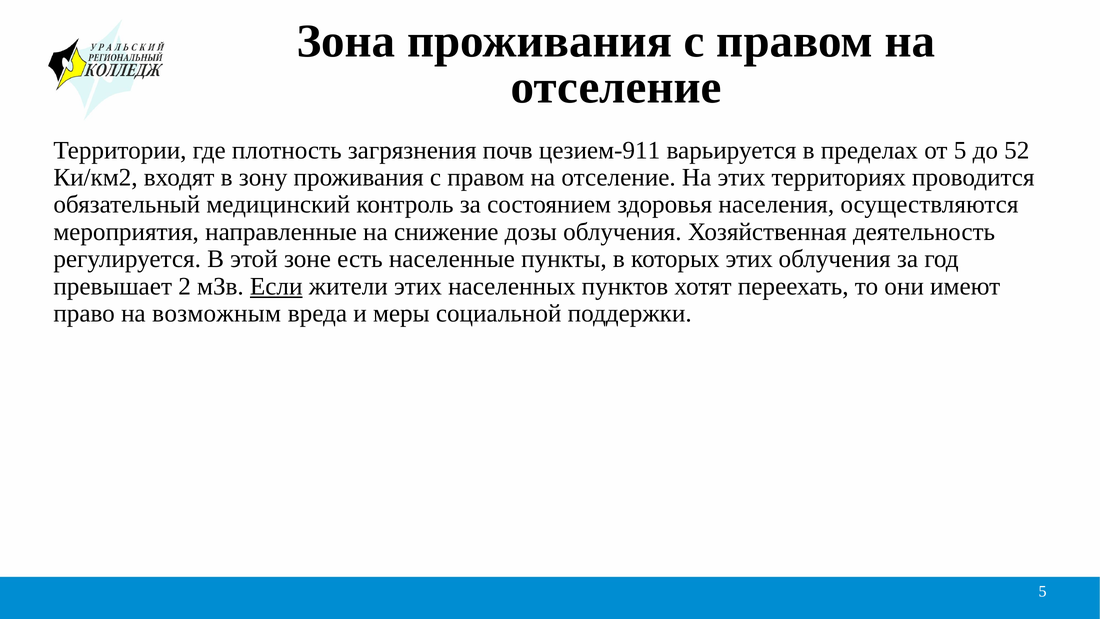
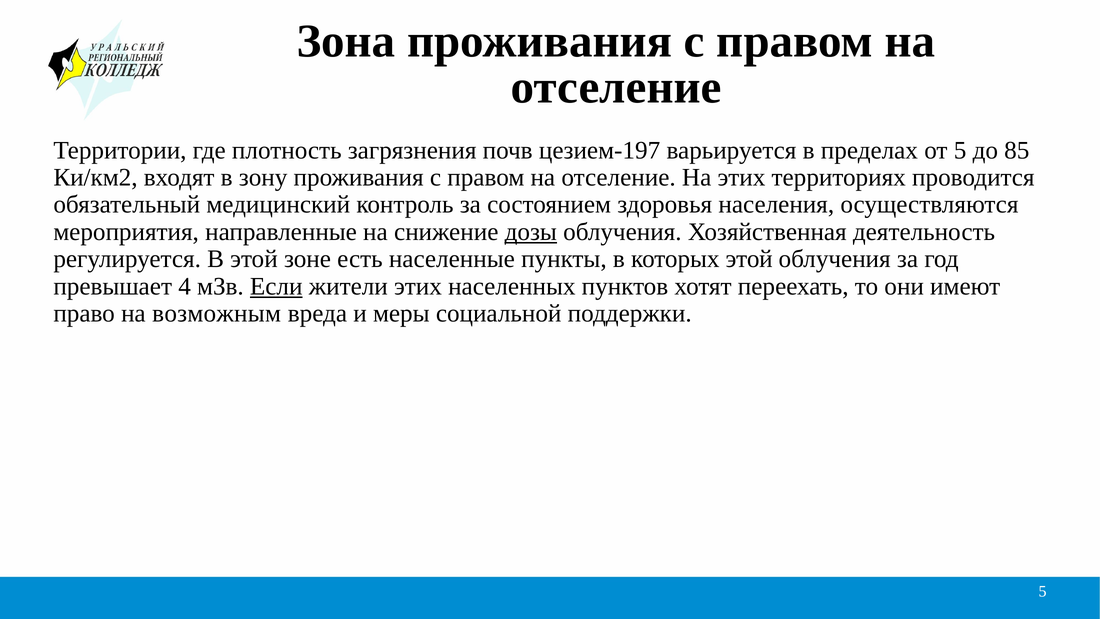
цезием-911: цезием-911 -> цезием-197
52: 52 -> 85
дозы underline: none -> present
которых этих: этих -> этой
2: 2 -> 4
